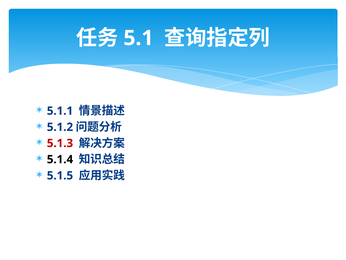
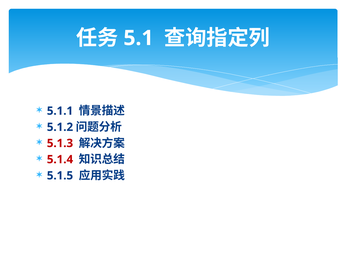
5.1.4 colour: black -> red
